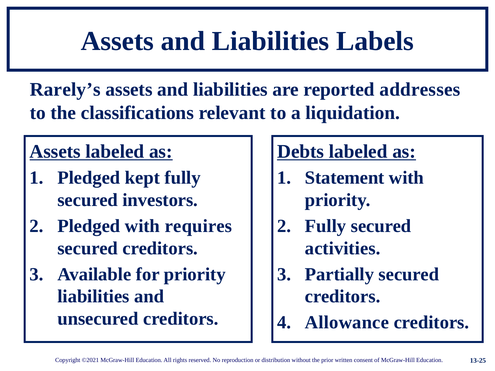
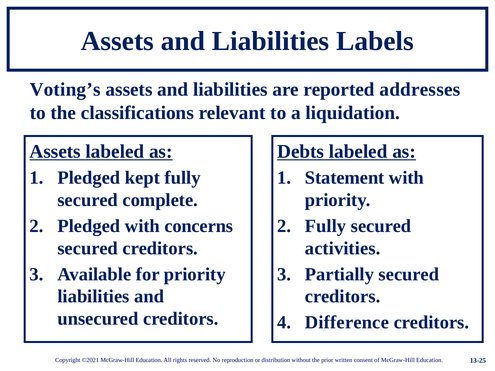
Rarely’s: Rarely’s -> Voting’s
investors: investors -> complete
requires: requires -> concerns
Allowance: Allowance -> Difference
